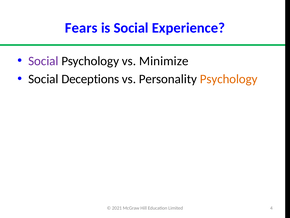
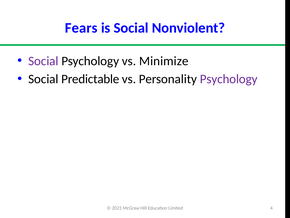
Experience: Experience -> Nonviolent
Deceptions: Deceptions -> Predictable
Psychology at (229, 79) colour: orange -> purple
